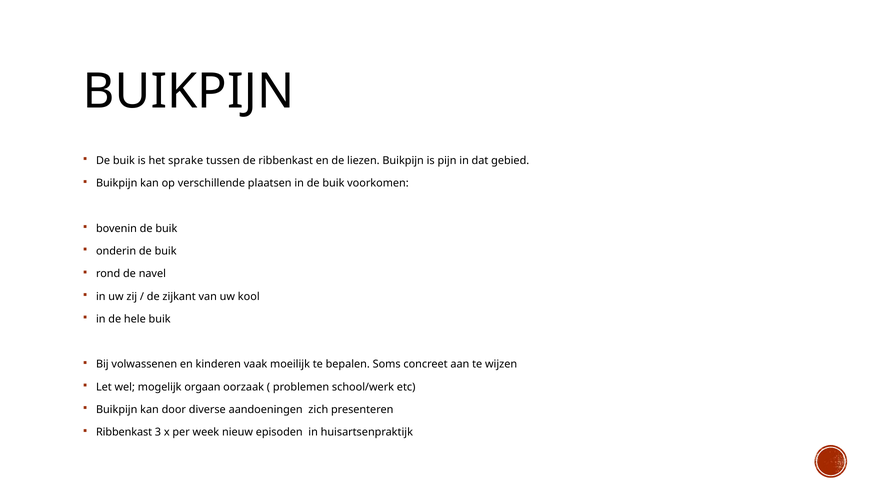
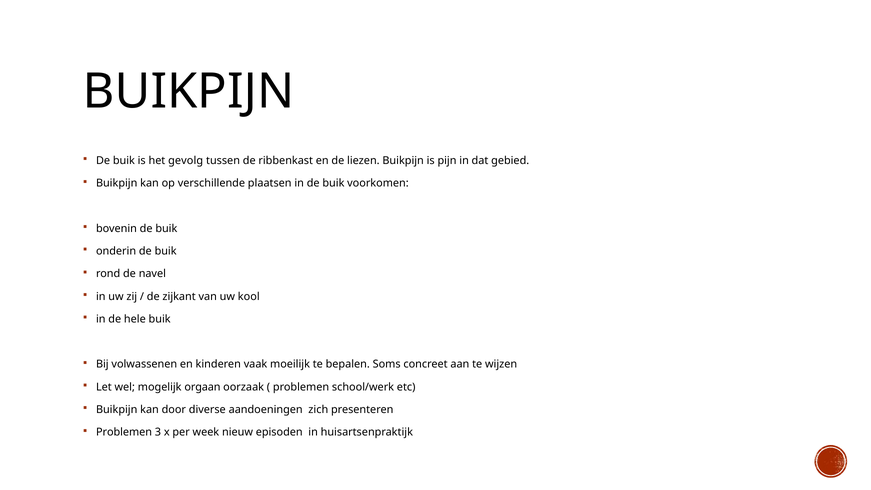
sprake: sprake -> gevolg
Ribbenkast at (124, 432): Ribbenkast -> Problemen
